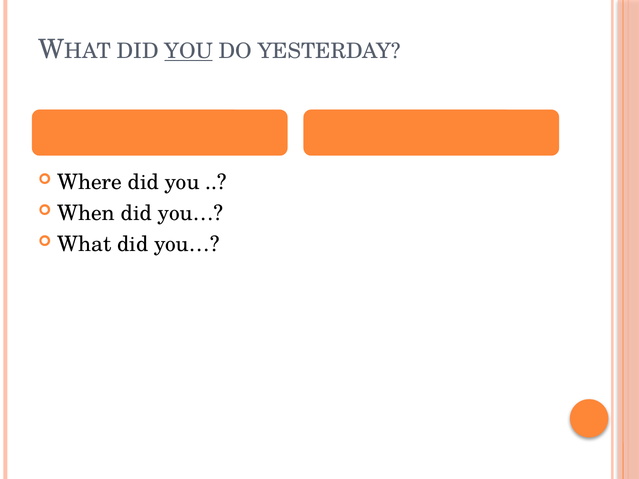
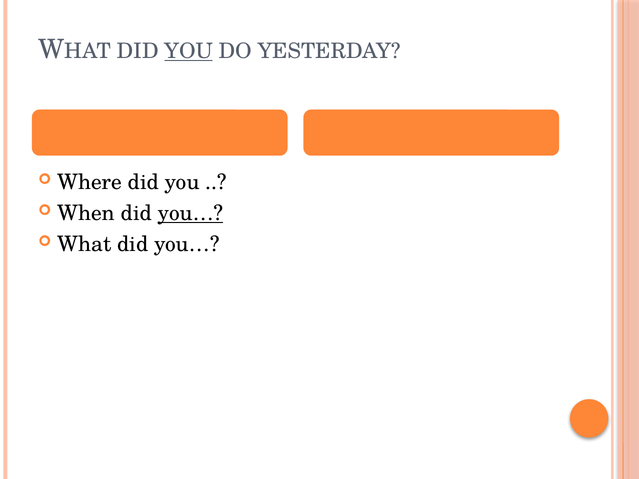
you… at (191, 213) underline: none -> present
